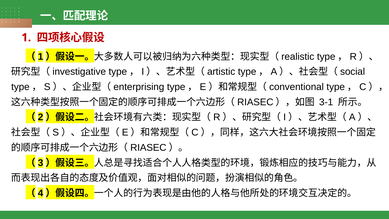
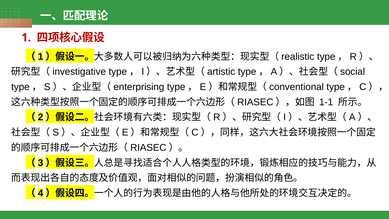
3-1: 3-1 -> 1-1
